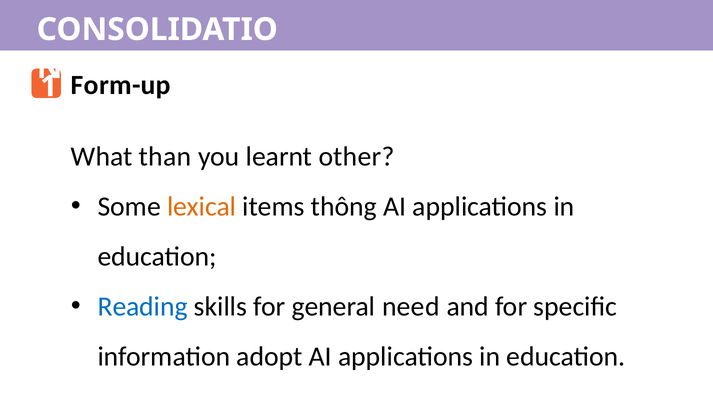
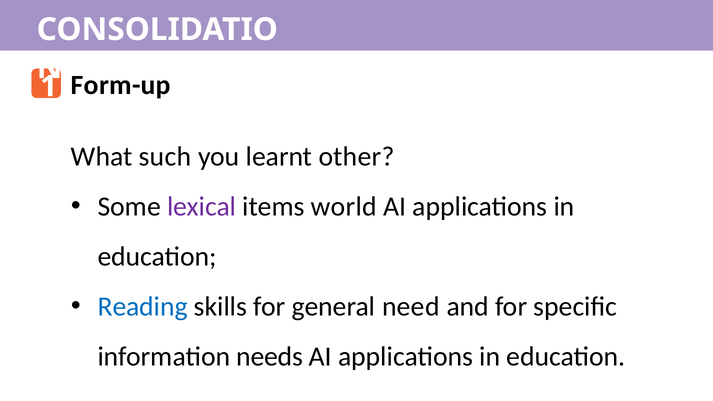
than: than -> such
lexical colour: orange -> purple
thông: thông -> world
adopt: adopt -> needs
